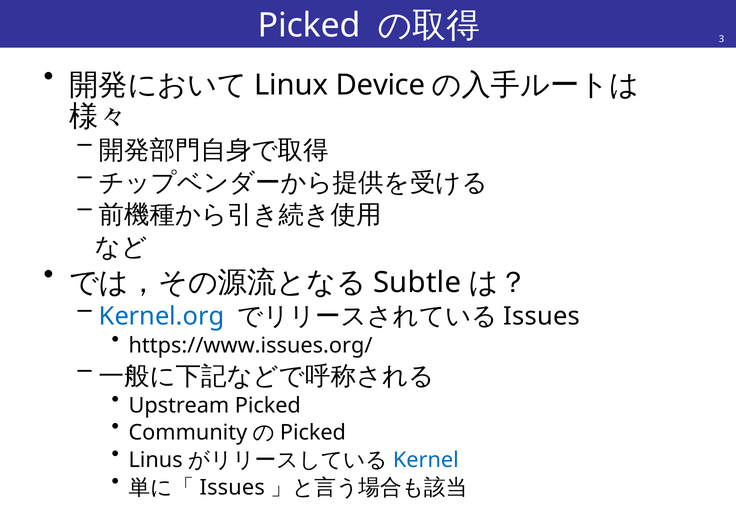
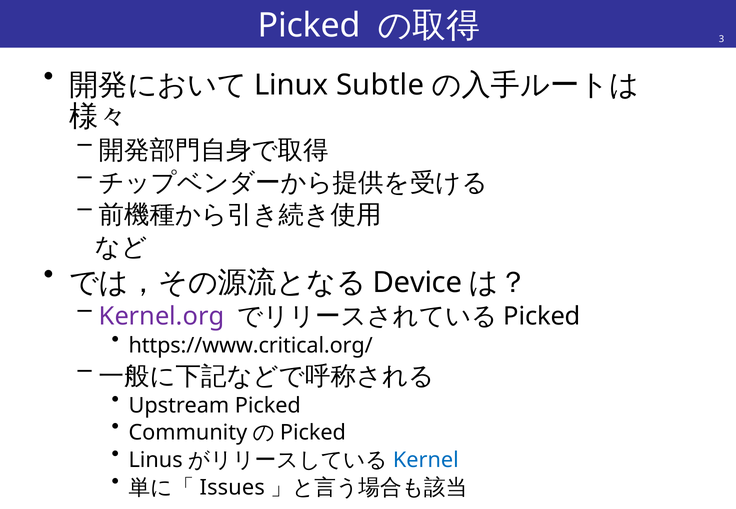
Device: Device -> Subtle
Subtle: Subtle -> Device
Kernel.org colour: blue -> purple
Issues at (542, 317): Issues -> Picked
https://www.issues.org/: https://www.issues.org/ -> https://www.critical.org/
